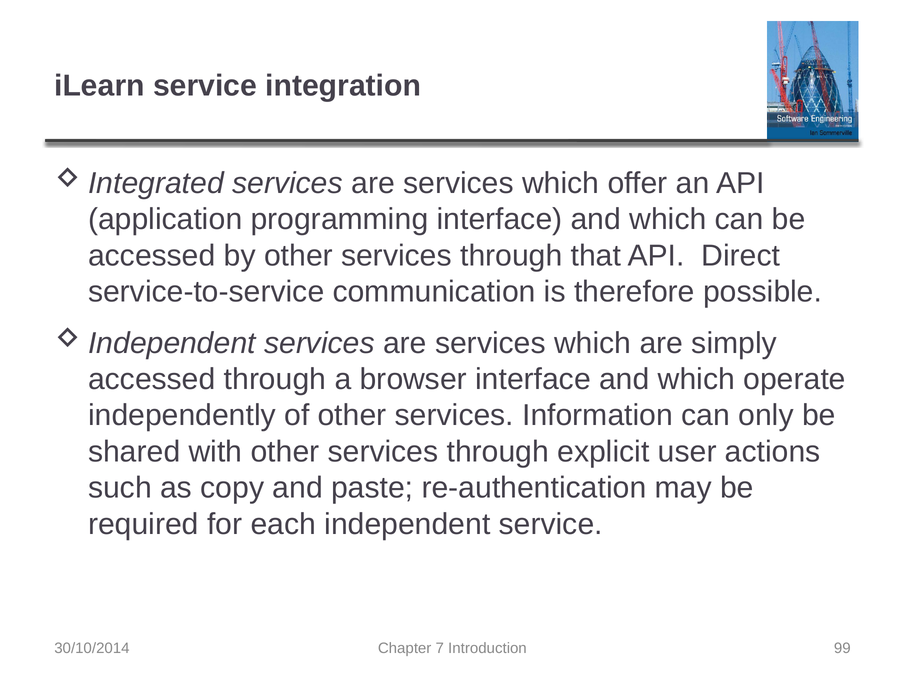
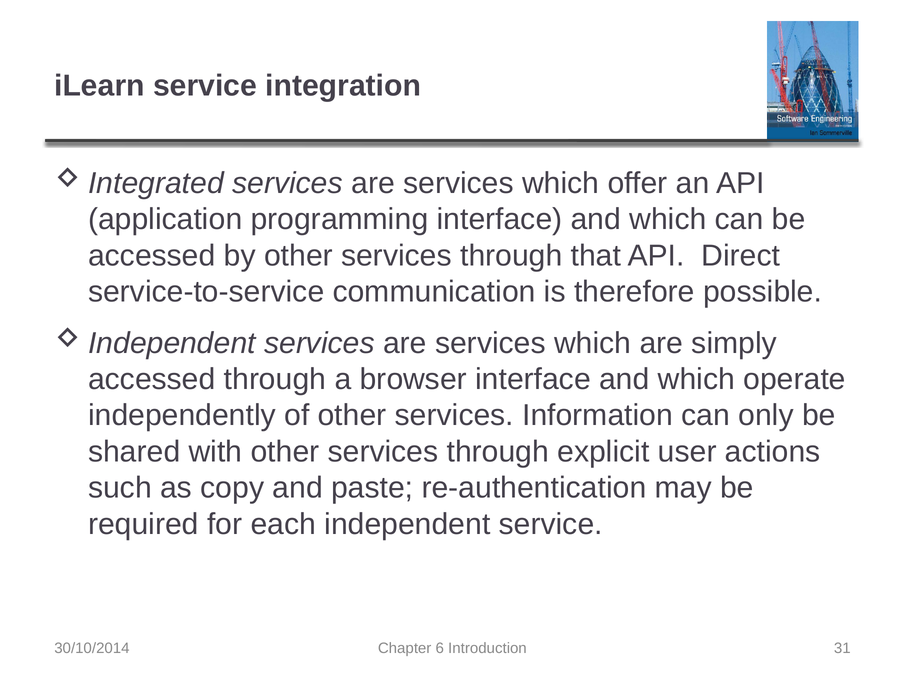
7: 7 -> 6
99: 99 -> 31
